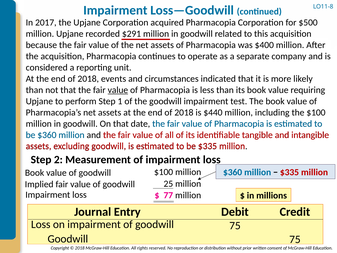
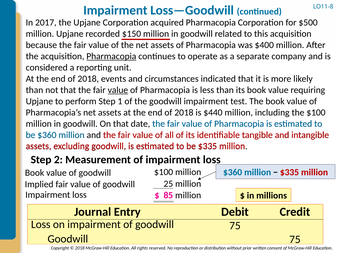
$291: $291 -> $150
Pharmacopia at (111, 56) underline: none -> present
77: 77 -> 85
